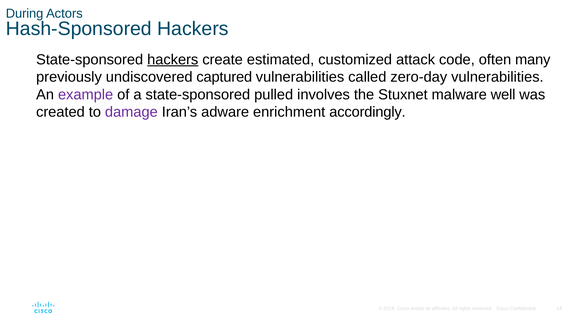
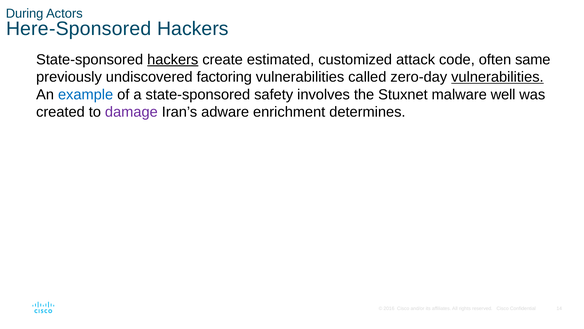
Hash-Sponsored: Hash-Sponsored -> Here-Sponsored
many: many -> same
captured: captured -> factoring
vulnerabilities at (497, 77) underline: none -> present
example colour: purple -> blue
pulled: pulled -> safety
accordingly: accordingly -> determines
